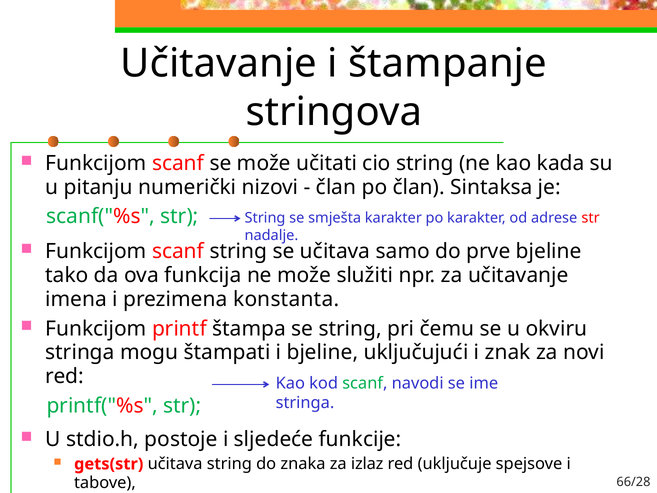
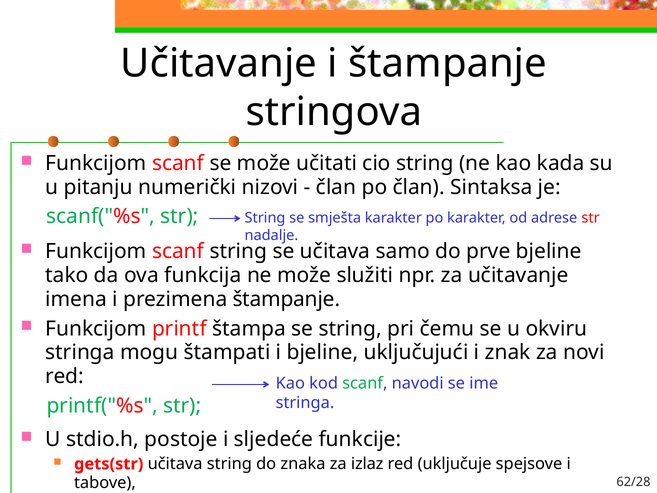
prezimena konstanta: konstanta -> štampanje
66/28: 66/28 -> 62/28
